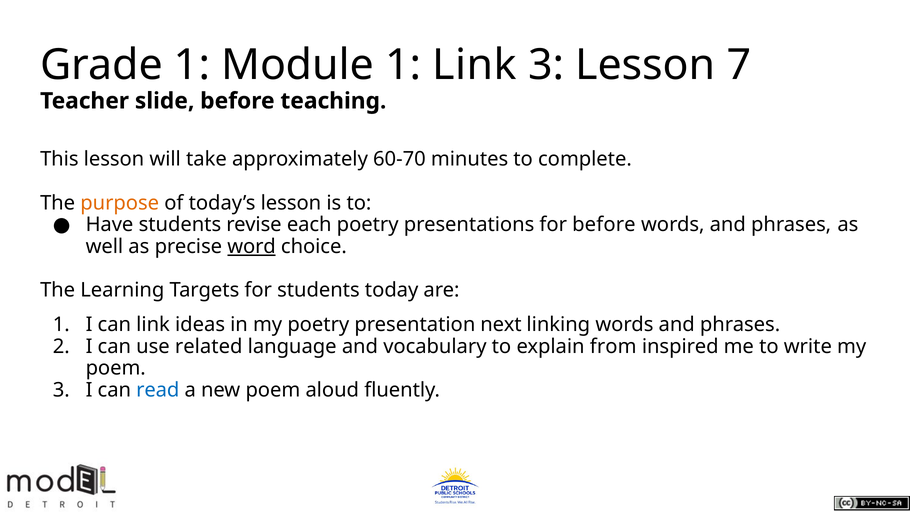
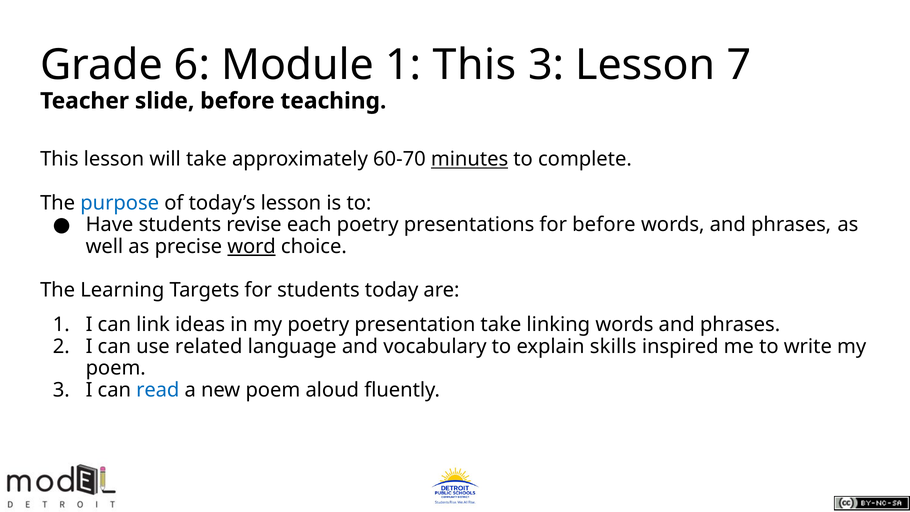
Grade 1: 1 -> 6
1 Link: Link -> This
minutes underline: none -> present
purpose colour: orange -> blue
presentation next: next -> take
from: from -> skills
